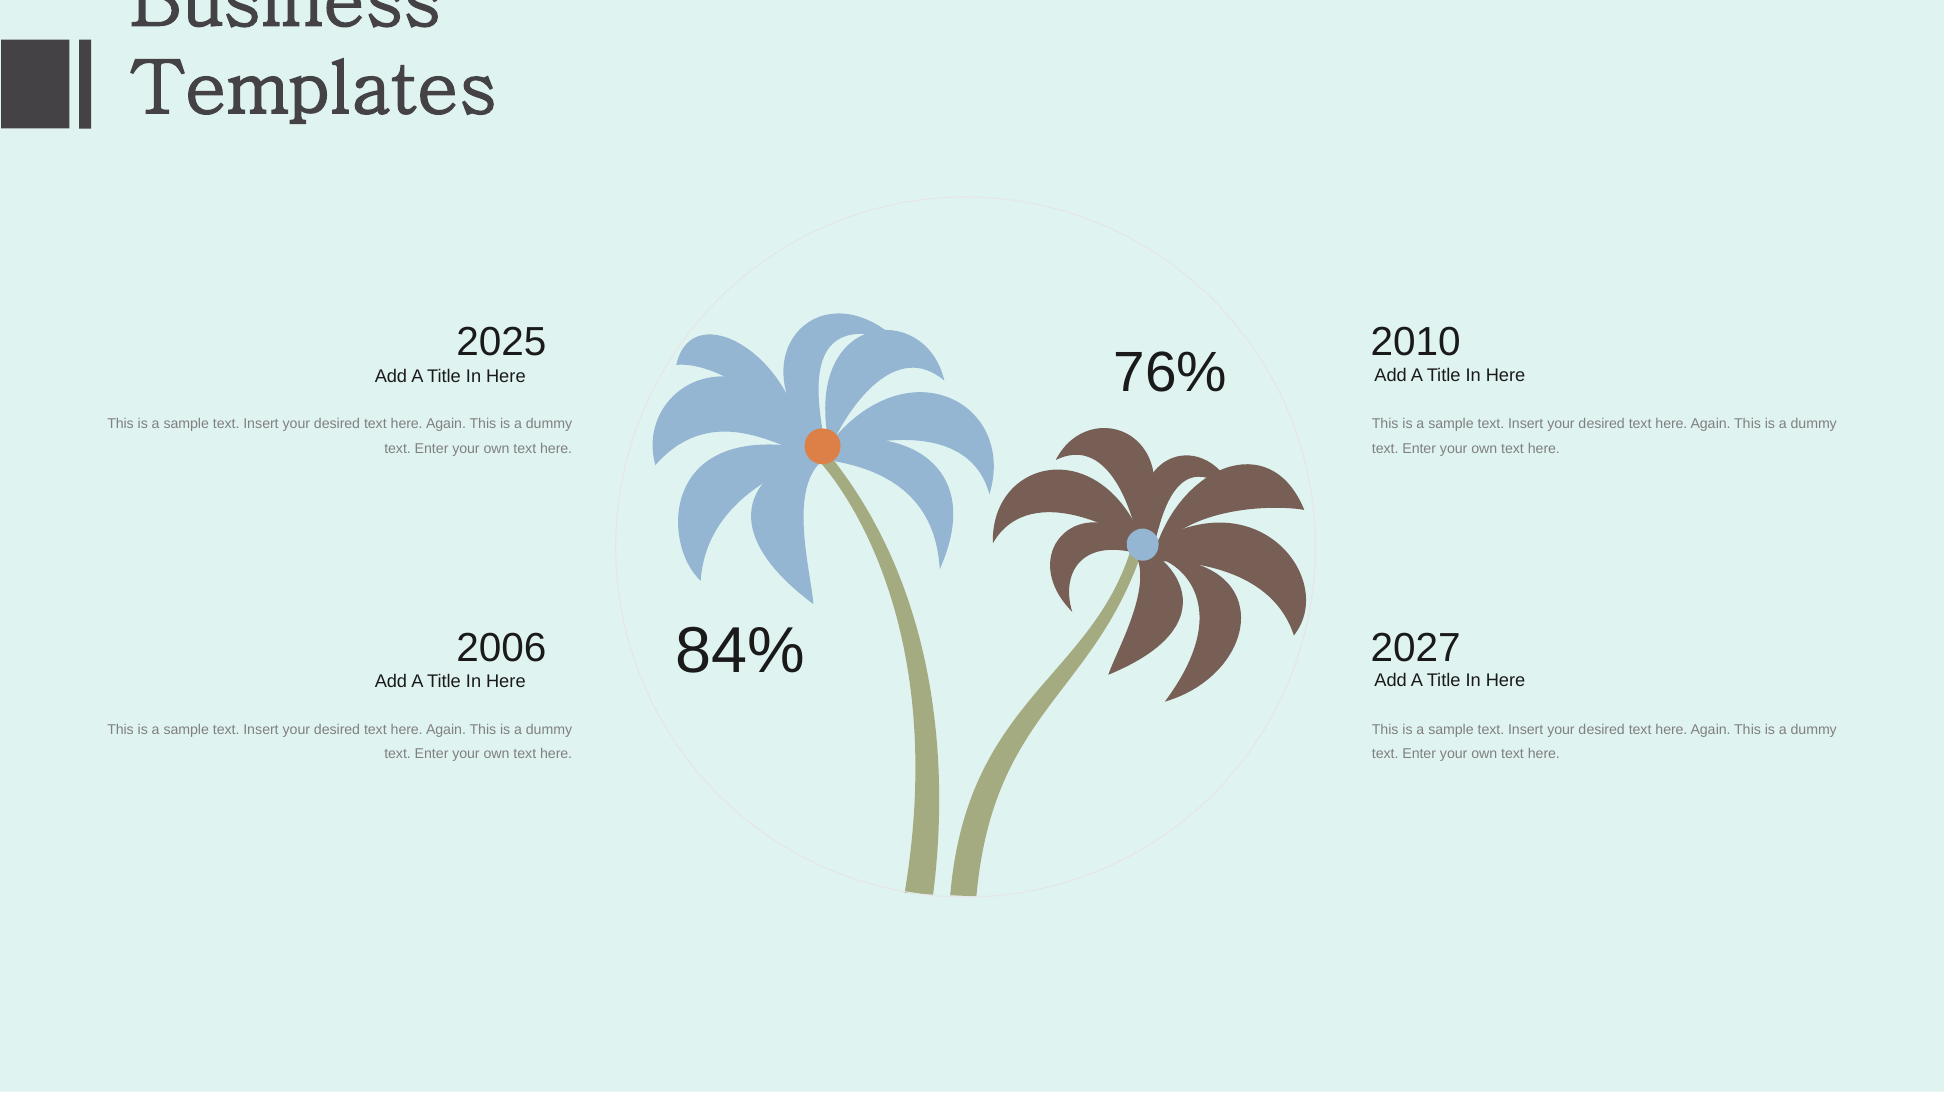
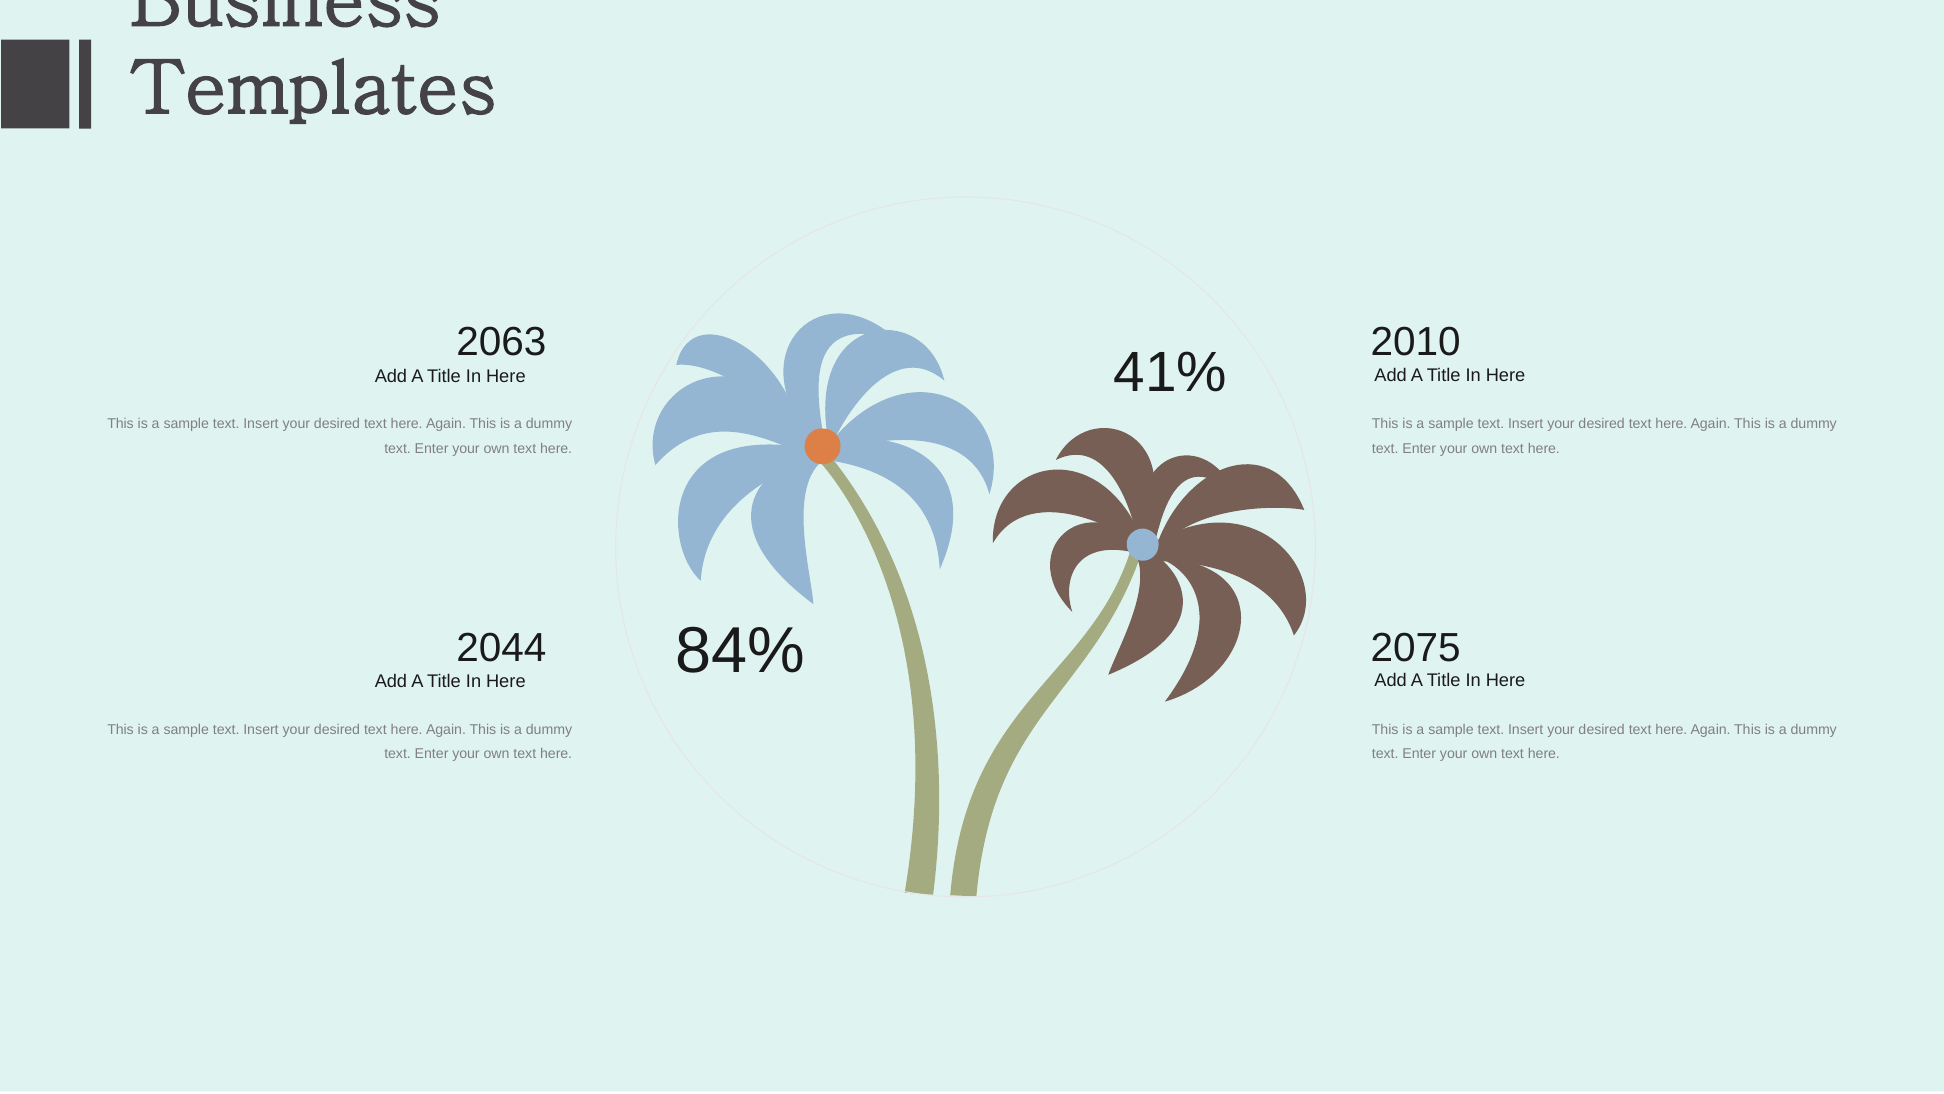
2025: 2025 -> 2063
76%: 76% -> 41%
2006: 2006 -> 2044
2027: 2027 -> 2075
